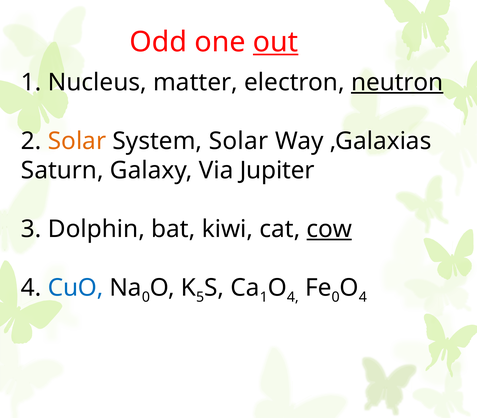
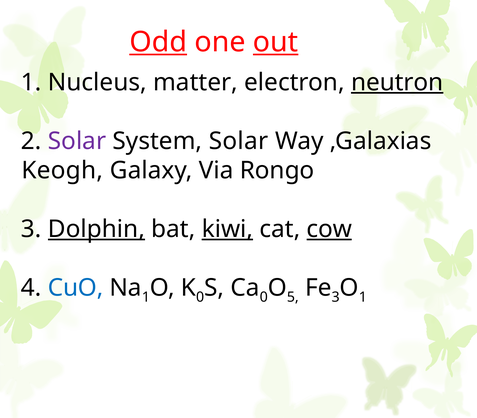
Odd underline: none -> present
Solar at (77, 141) colour: orange -> purple
Saturn: Saturn -> Keogh
Jupiter: Jupiter -> Rongo
Dolphin underline: none -> present
kiwi underline: none -> present
0 at (146, 297): 0 -> 1
5 at (200, 297): 5 -> 0
1 at (264, 297): 1 -> 0
4 at (293, 297): 4 -> 5
0 at (336, 297): 0 -> 3
4 at (363, 297): 4 -> 1
